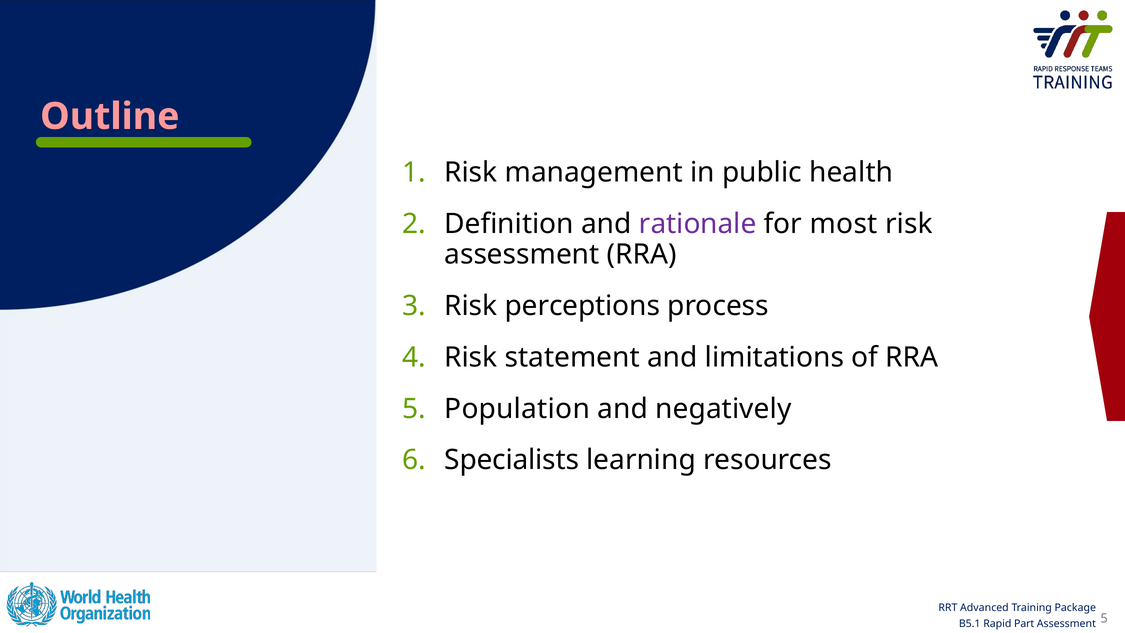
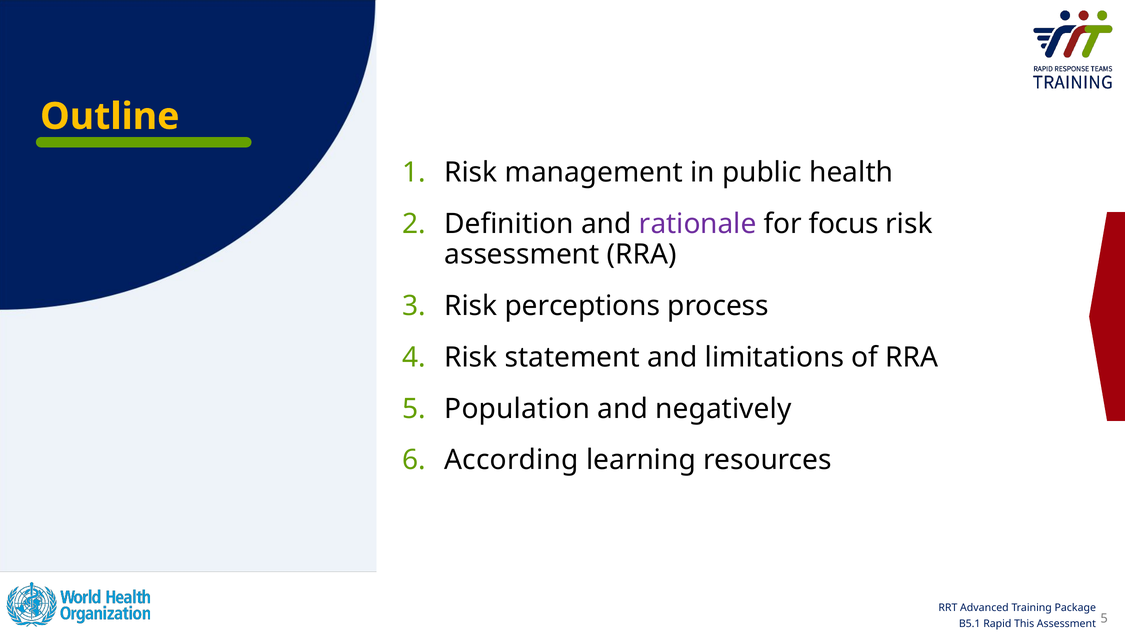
Outline colour: pink -> yellow
most: most -> focus
Specialists: Specialists -> According
Part: Part -> This
